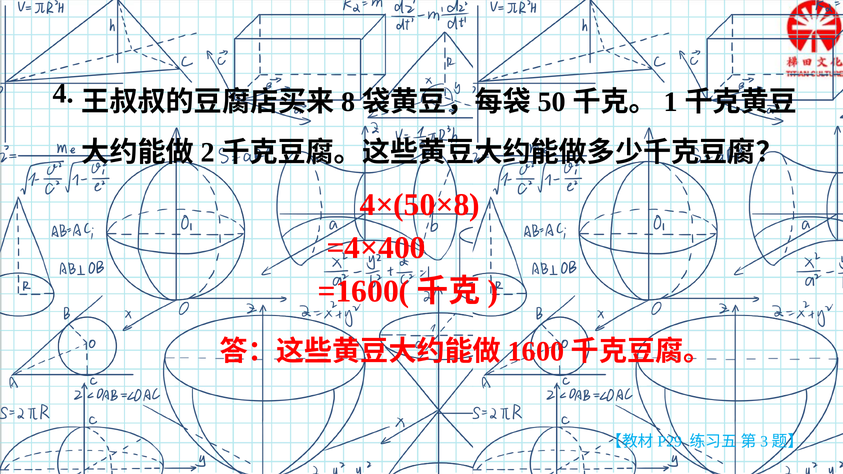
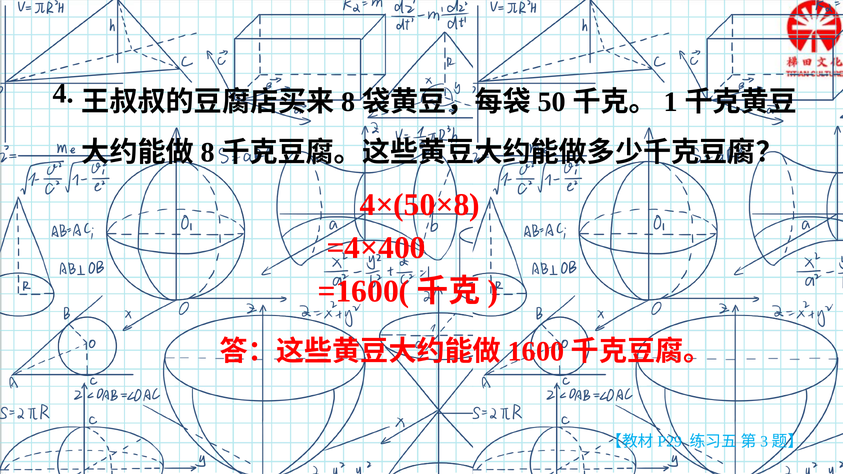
2 at (208, 153): 2 -> 8
